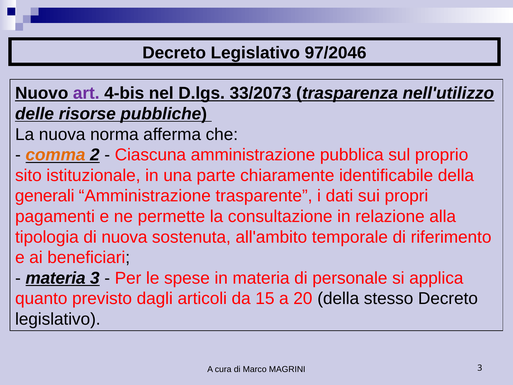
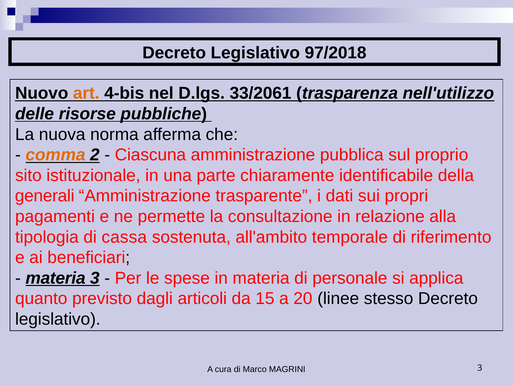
97/2046: 97/2046 -> 97/2018
art colour: purple -> orange
33/2073: 33/2073 -> 33/2061
di nuova: nuova -> cassa
20 della: della -> linee
